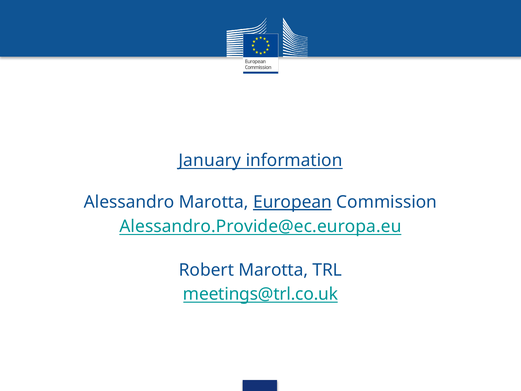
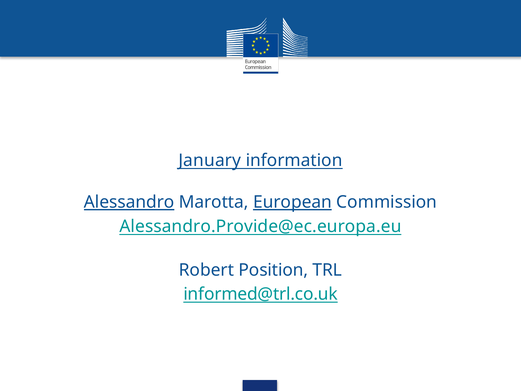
Alessandro underline: none -> present
Robert Marotta: Marotta -> Position
meetings@trl.co.uk: meetings@trl.co.uk -> informed@trl.co.uk
